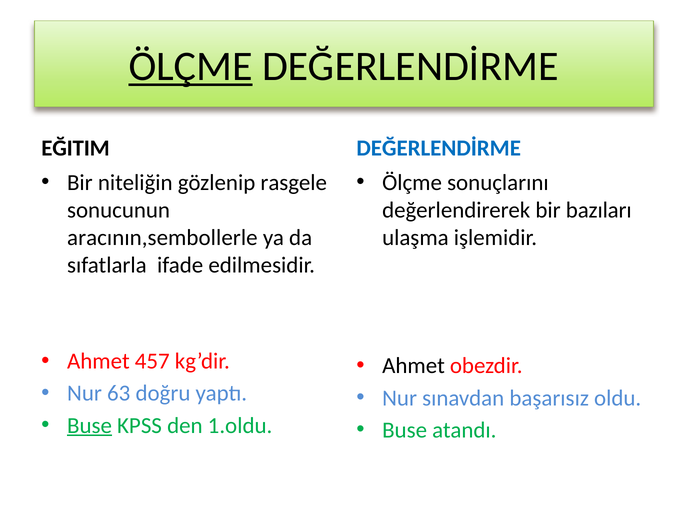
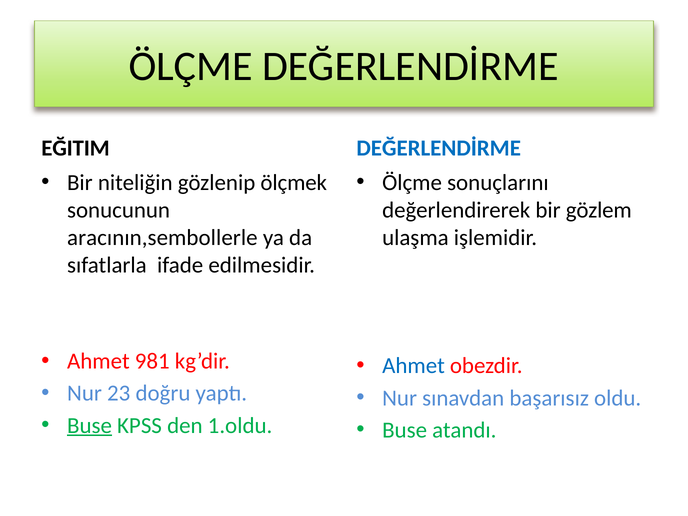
ÖLÇME at (191, 67) underline: present -> none
rasgele: rasgele -> ölçmek
bazıları: bazıları -> gözlem
457: 457 -> 981
Ahmet at (413, 366) colour: black -> blue
63: 63 -> 23
